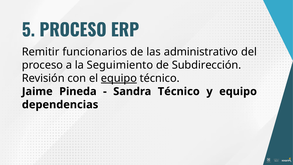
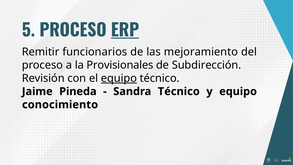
ERP underline: none -> present
administrativo: administrativo -> mejoramiento
Seguimiento: Seguimiento -> Provisionales
dependencias: dependencias -> conocimiento
